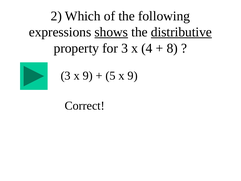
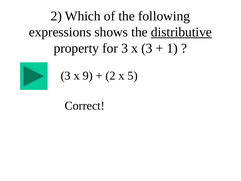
shows underline: present -> none
x 4: 4 -> 3
8: 8 -> 1
5 at (111, 76): 5 -> 2
9 at (133, 76): 9 -> 5
